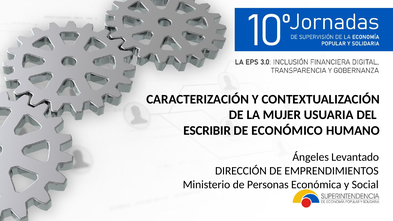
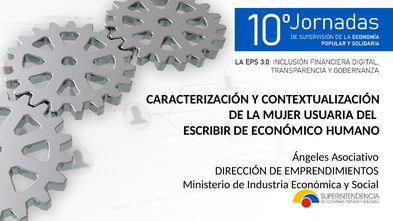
Levantado: Levantado -> Asociativo
Personas: Personas -> Industria
